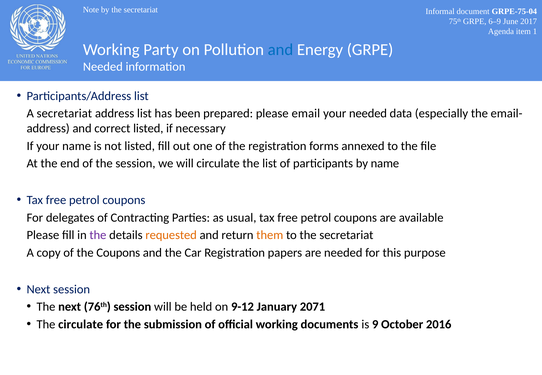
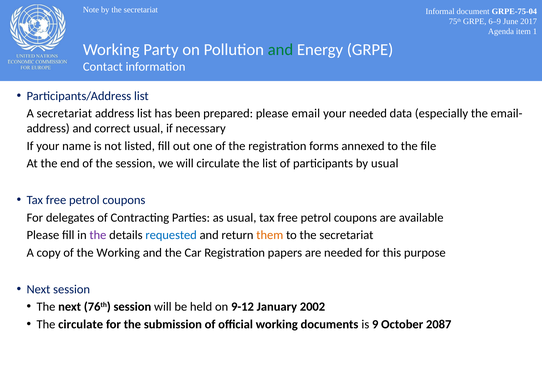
and at (280, 50) colour: blue -> green
Needed at (103, 67): Needed -> Contact
correct listed: listed -> usual
by name: name -> usual
requested colour: orange -> blue
the Coupons: Coupons -> Working
2071: 2071 -> 2002
2016: 2016 -> 2087
